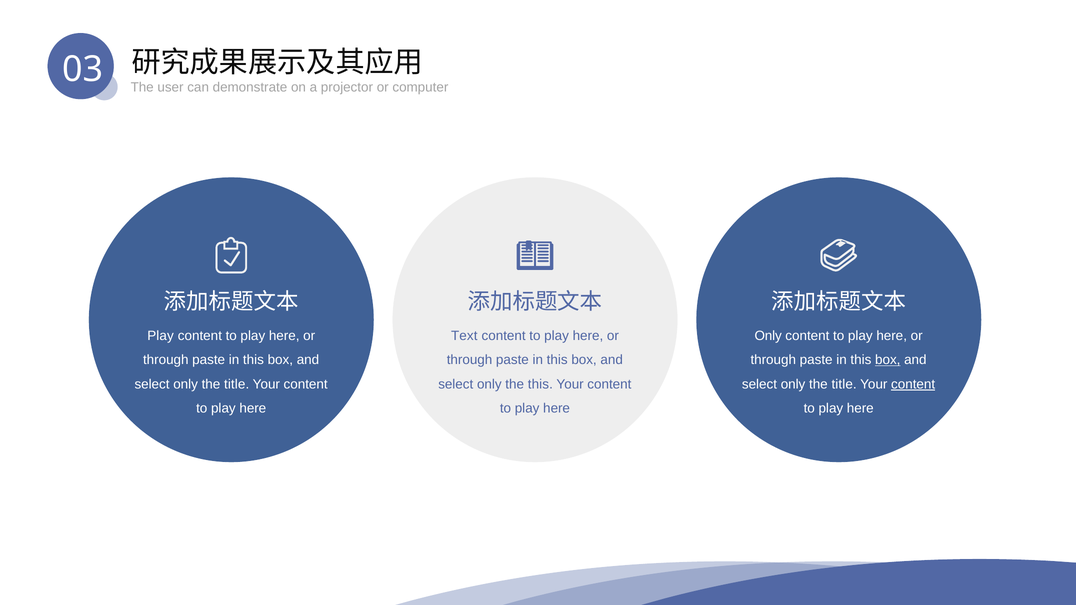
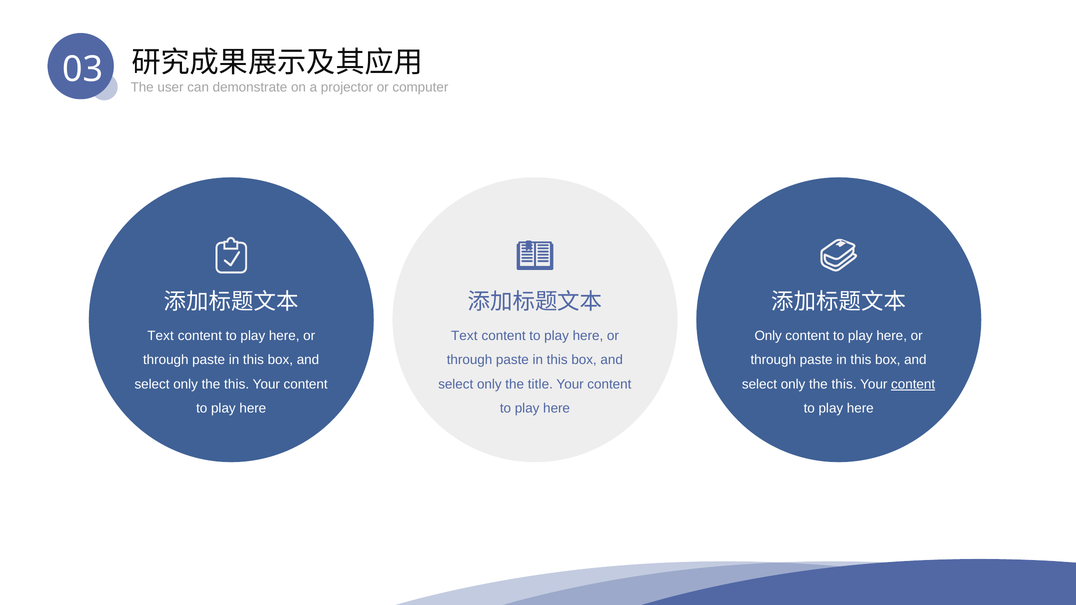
Play at (161, 336): Play -> Text
box at (888, 360) underline: present -> none
title at (237, 384): title -> this
the this: this -> title
title at (844, 384): title -> this
